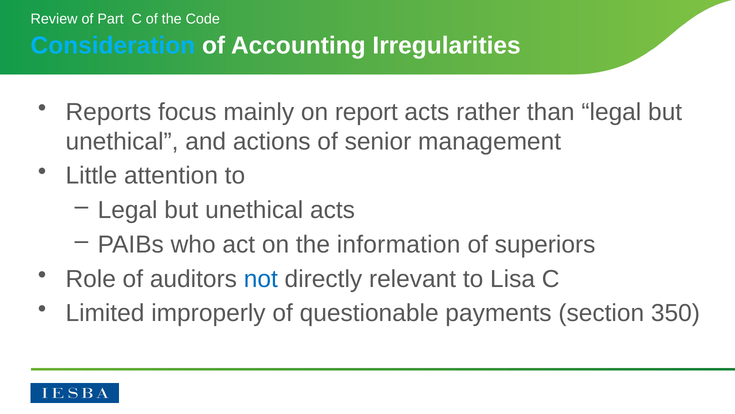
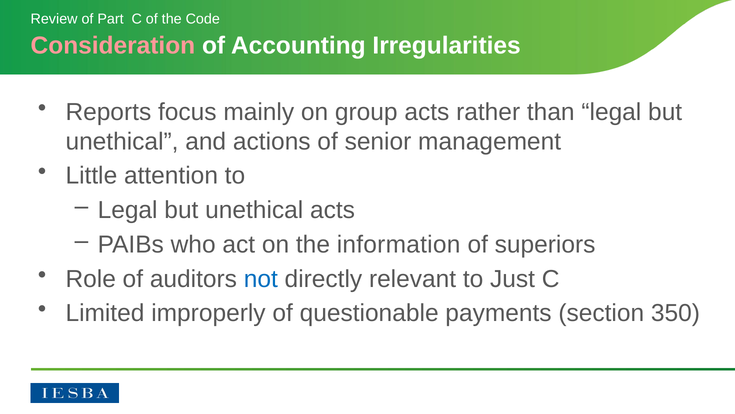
Consideration colour: light blue -> pink
report: report -> group
Lisa: Lisa -> Just
